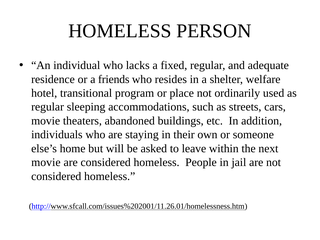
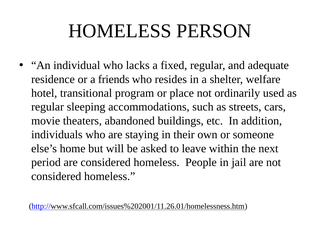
movie at (46, 162): movie -> period
